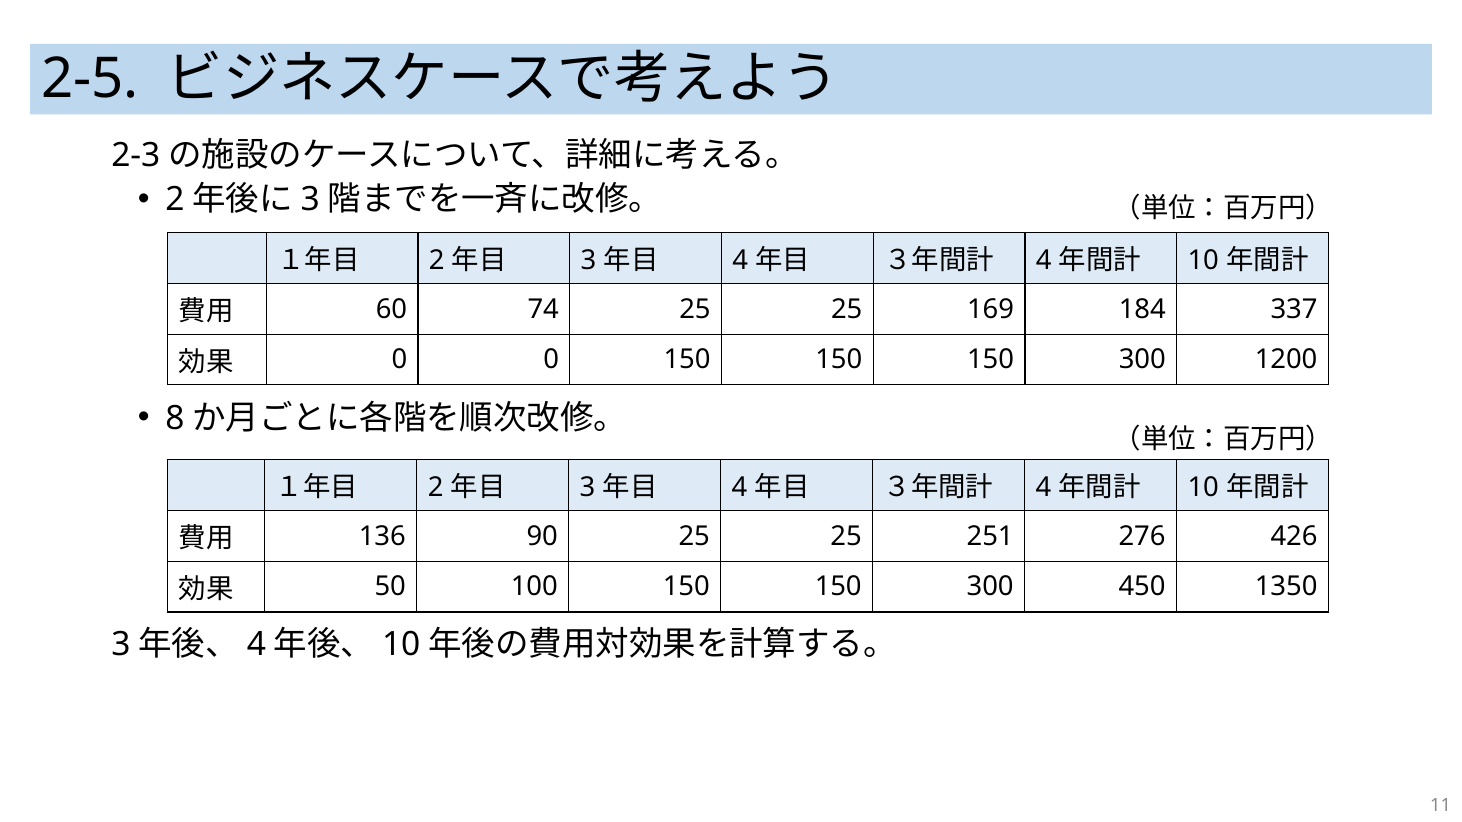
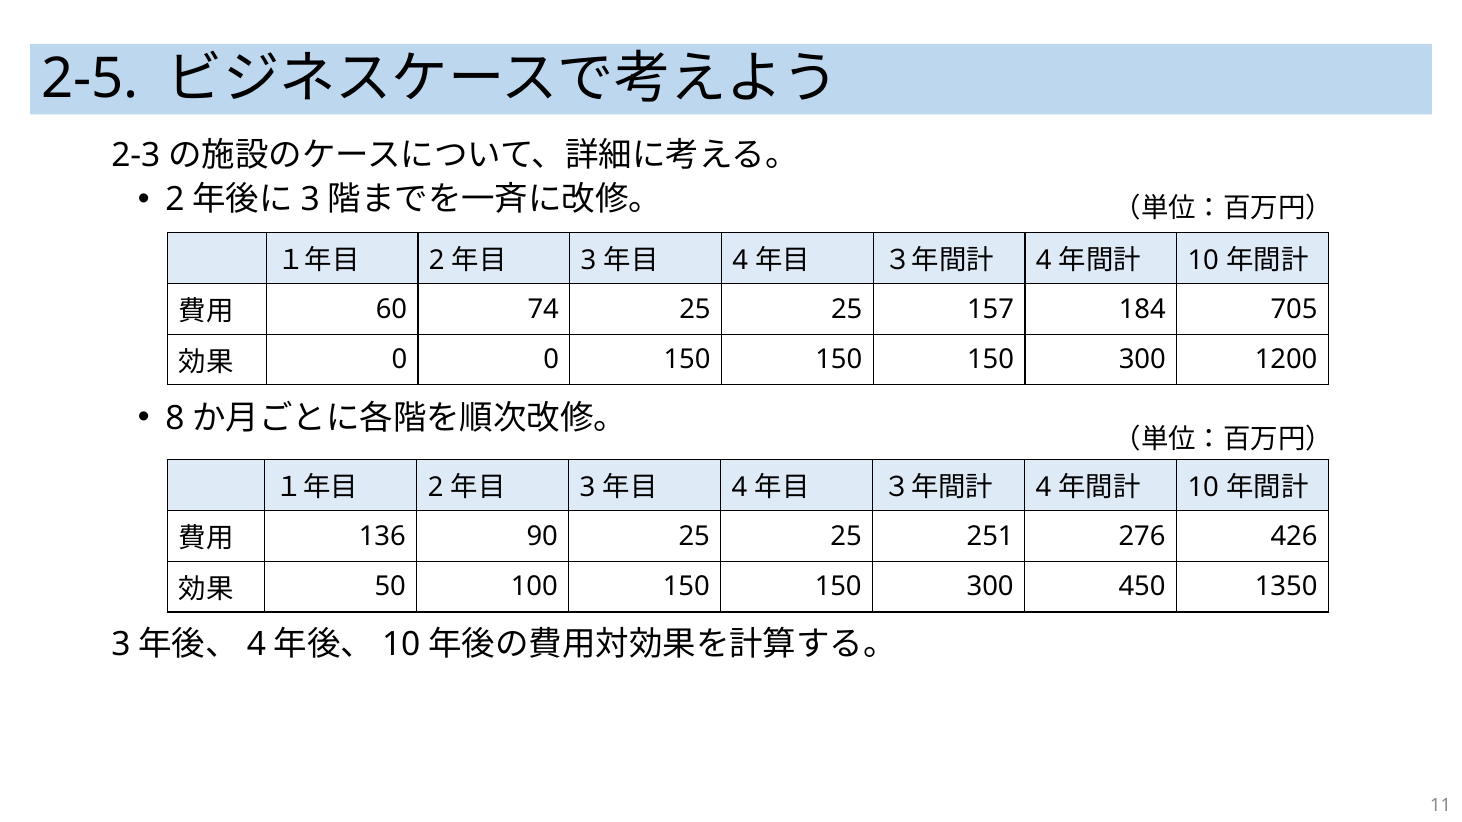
169: 169 -> 157
337: 337 -> 705
